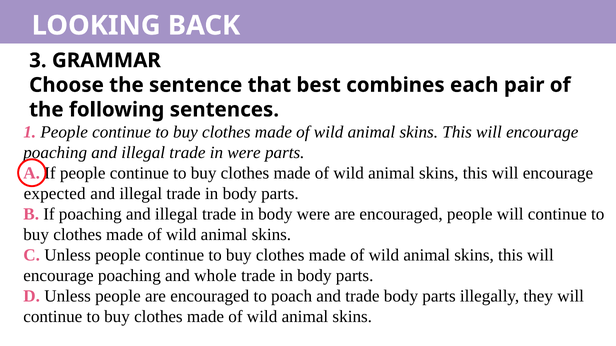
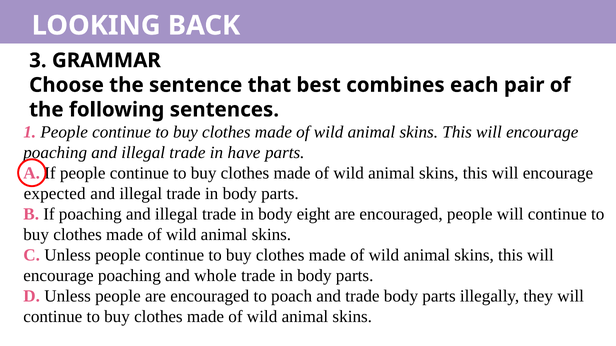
in were: were -> have
body were: were -> eight
